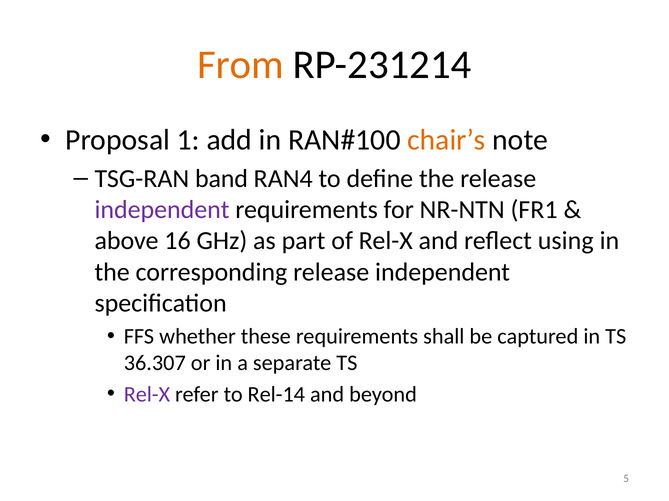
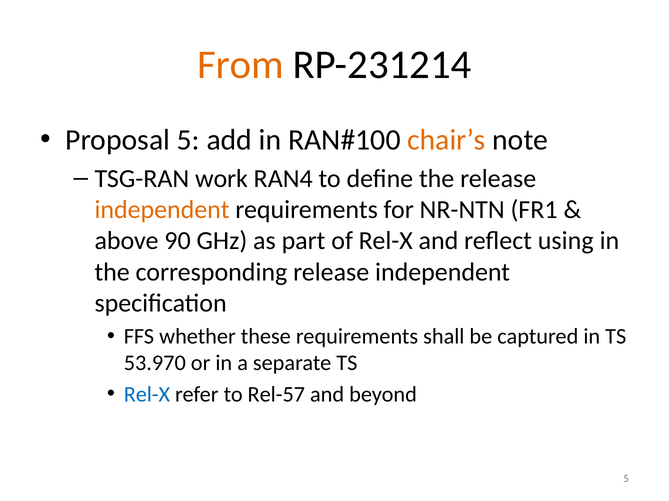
Proposal 1: 1 -> 5
band: band -> work
independent at (162, 210) colour: purple -> orange
16: 16 -> 90
36.307: 36.307 -> 53.970
Rel-X at (147, 395) colour: purple -> blue
Rel-14: Rel-14 -> Rel-57
